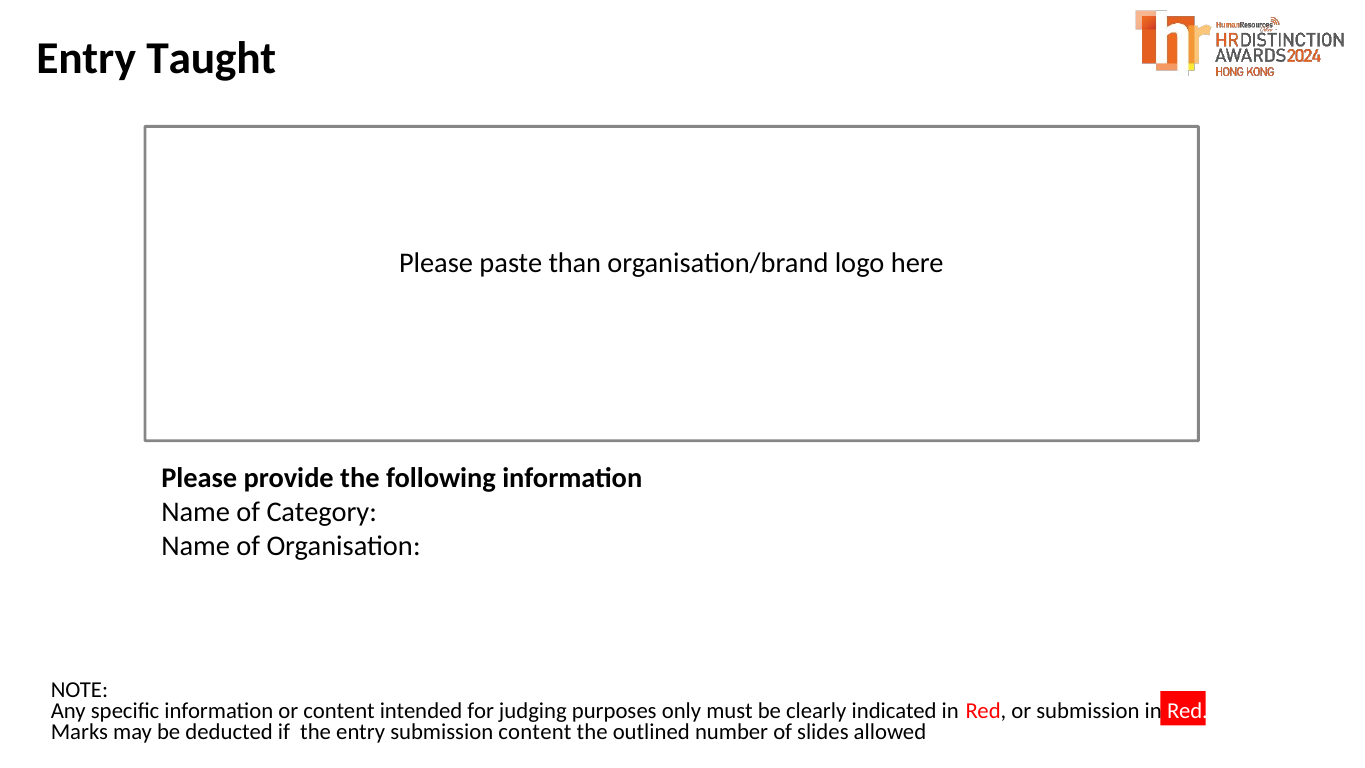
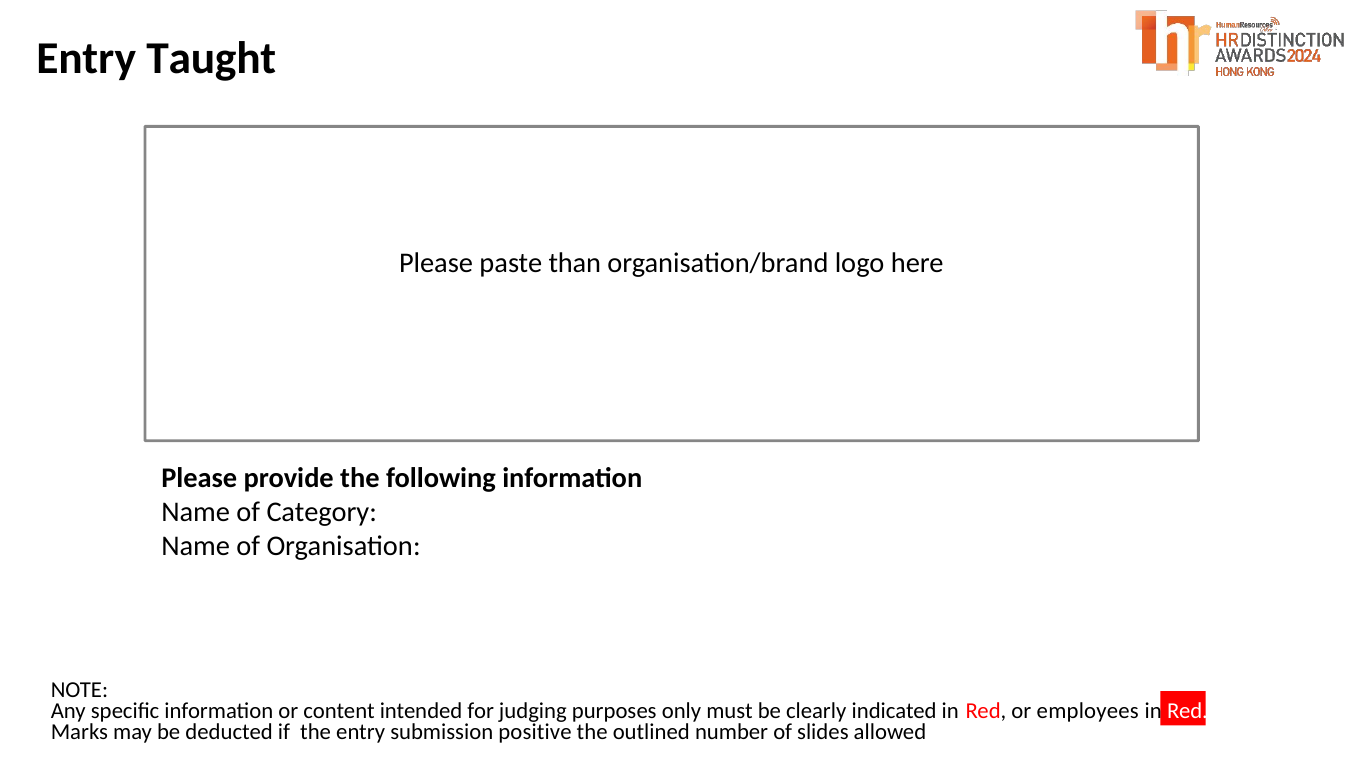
or submission: submission -> employees
submission content: content -> positive
